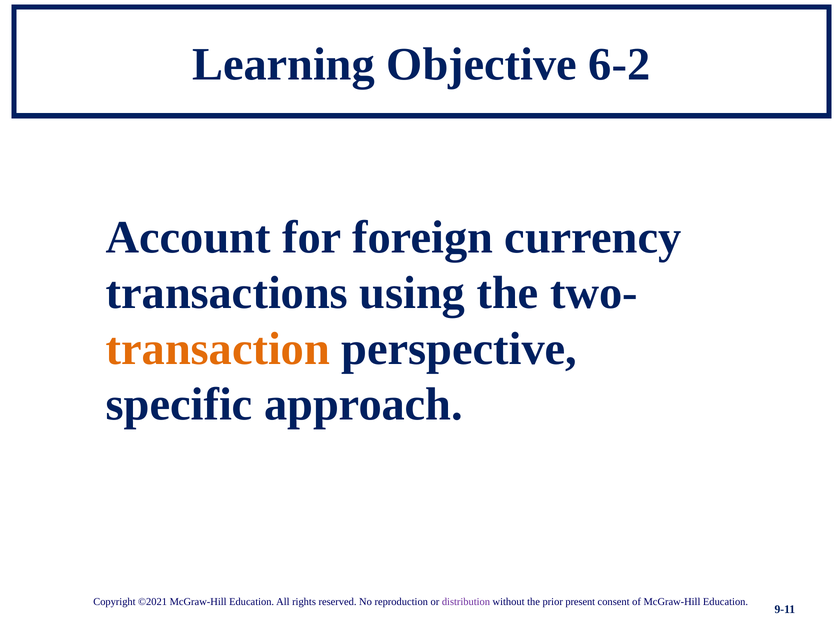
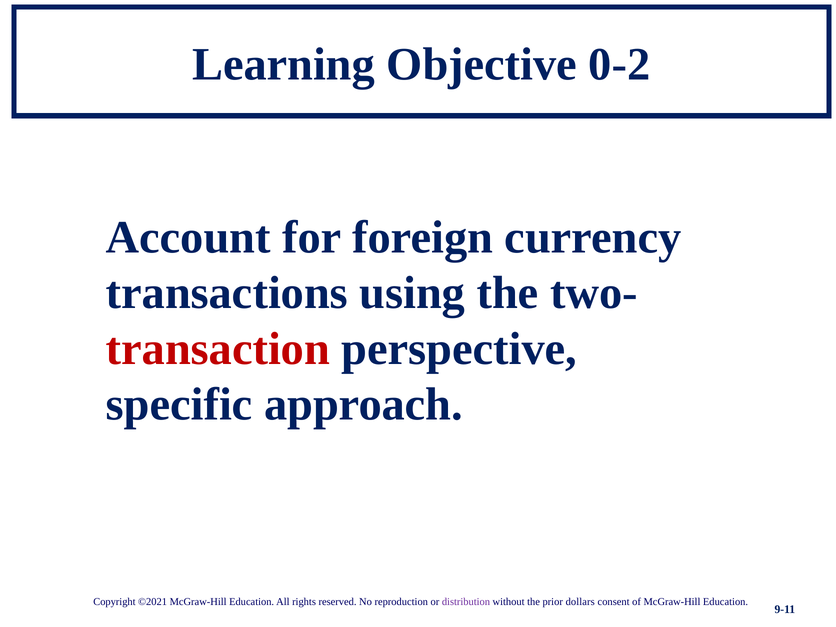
6-2: 6-2 -> 0-2
transaction colour: orange -> red
present: present -> dollars
